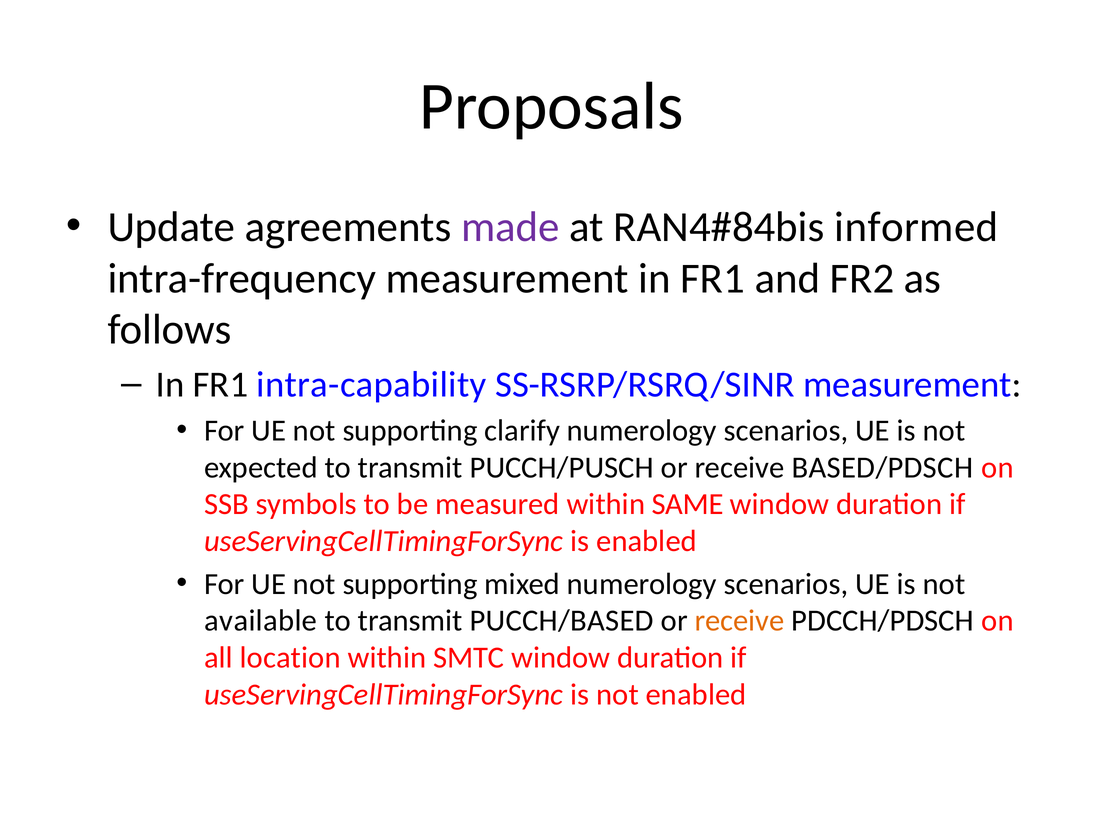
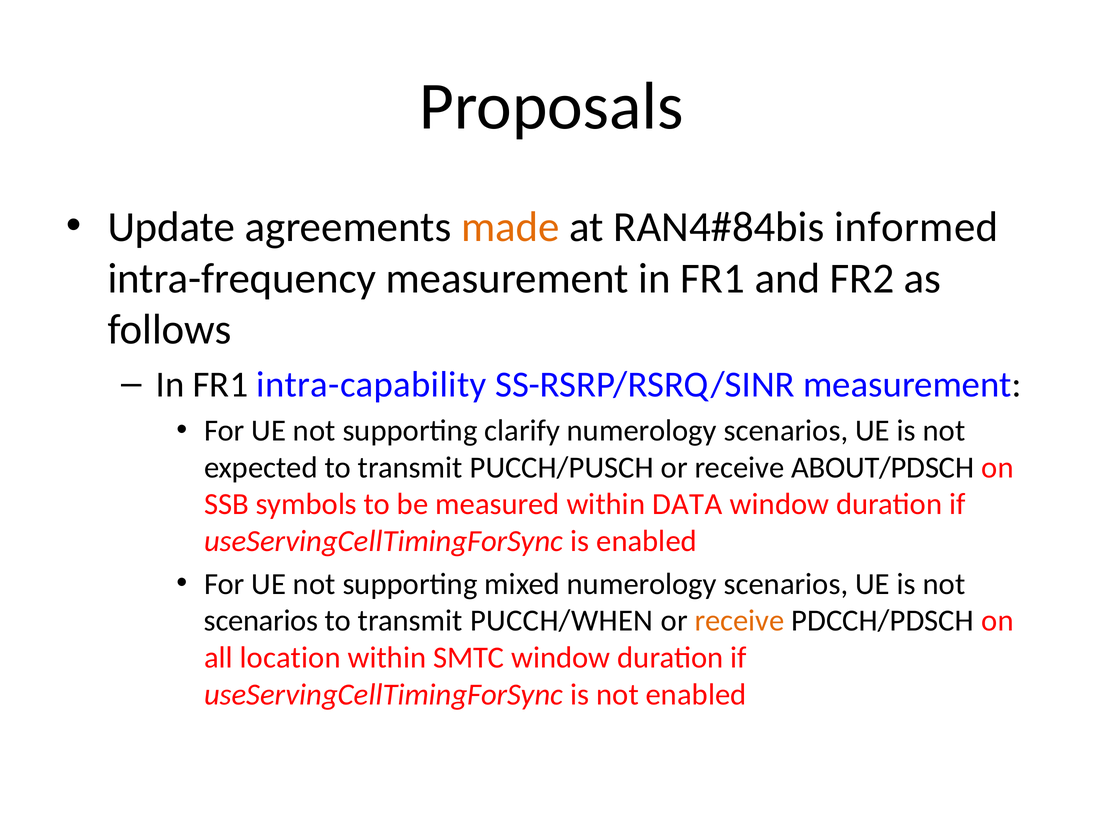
made colour: purple -> orange
BASED/PDSCH: BASED/PDSCH -> ABOUT/PDSCH
SAME: SAME -> DATA
available at (261, 621): available -> scenarios
PUCCH/BASED: PUCCH/BASED -> PUCCH/WHEN
